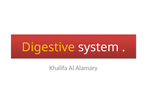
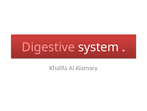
Digestive colour: yellow -> pink
